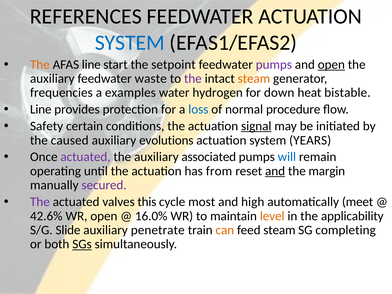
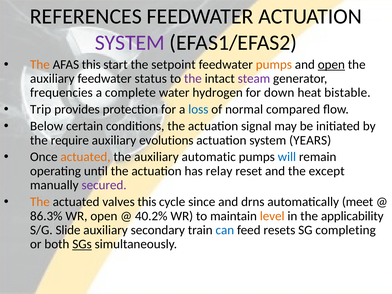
SYSTEM at (130, 43) colour: blue -> purple
AFAS line: line -> this
pumps at (274, 64) colour: purple -> orange
waste: waste -> status
steam at (254, 79) colour: orange -> purple
examples: examples -> complete
Line at (41, 109): Line -> Trip
procedure: procedure -> compared
Safety: Safety -> Below
signal underline: present -> none
caused: caused -> require
actuated at (86, 157) colour: purple -> orange
associated: associated -> automatic
from: from -> relay
and at (275, 171) underline: present -> none
margin: margin -> except
The at (40, 202) colour: purple -> orange
most: most -> since
high: high -> drns
42.6%: 42.6% -> 86.3%
16.0%: 16.0% -> 40.2%
penetrate: penetrate -> secondary
can colour: orange -> blue
feed steam: steam -> resets
